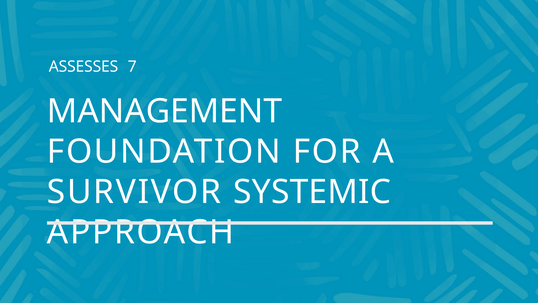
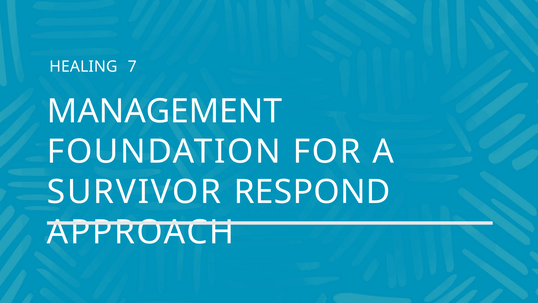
ASSESSES: ASSESSES -> HEALING
SYSTEMIC: SYSTEMIC -> RESPOND
